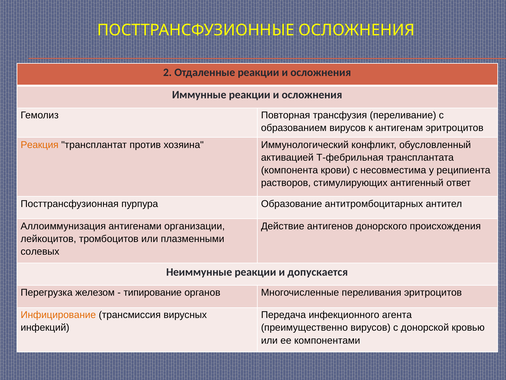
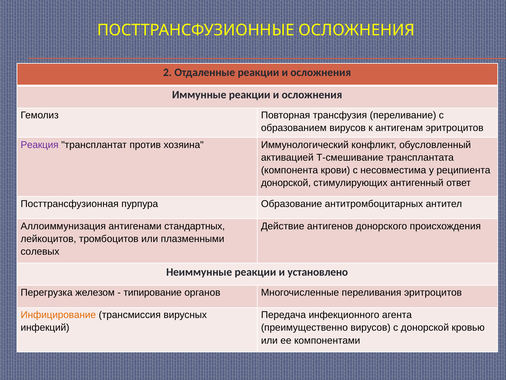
Реакция colour: orange -> purple
Т-фебрильная: Т-фебрильная -> Т-смешивание
растворов at (286, 183): растворов -> донорской
организации: организации -> стандартных
допускается: допускается -> установлено
